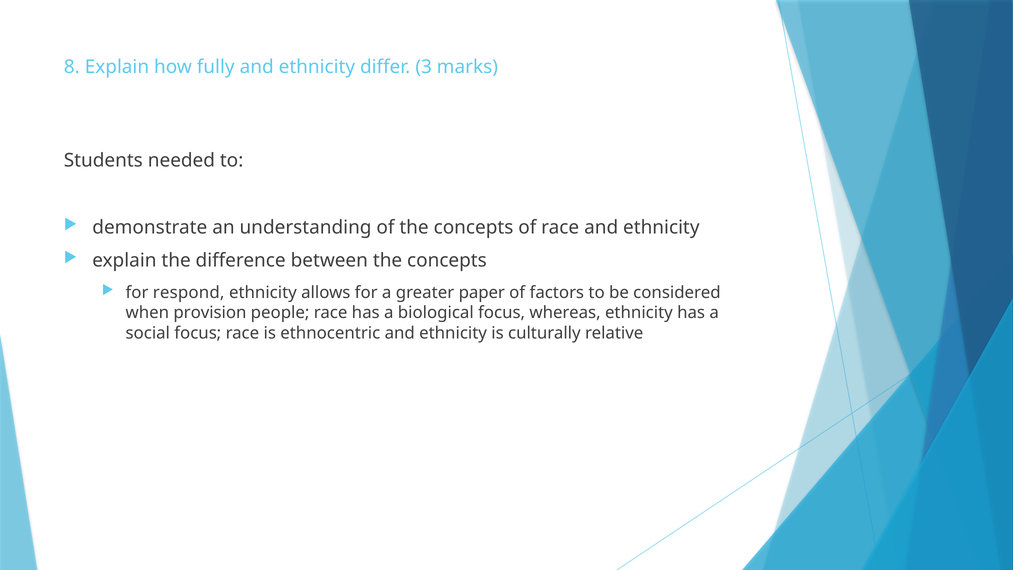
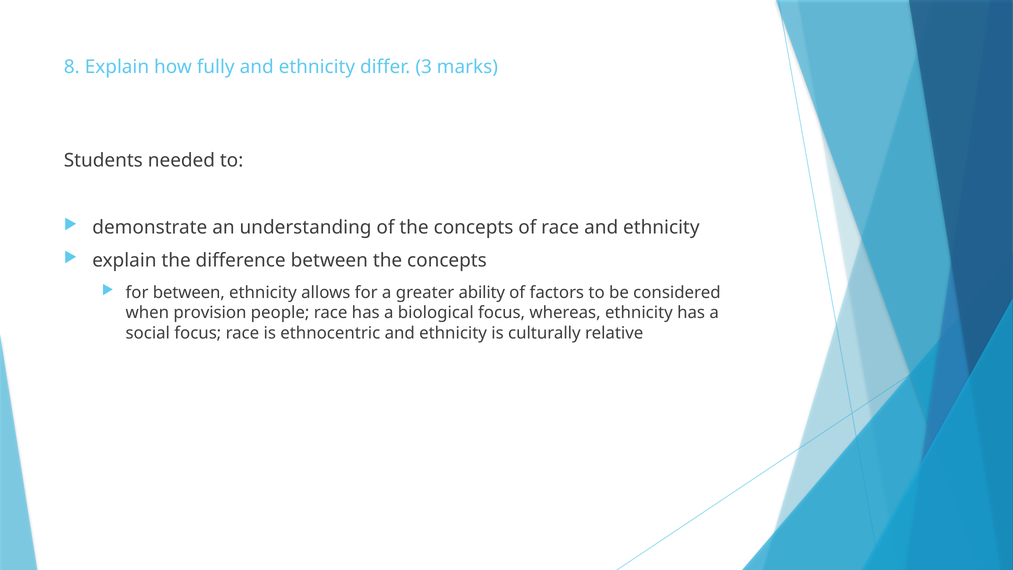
for respond: respond -> between
paper: paper -> ability
